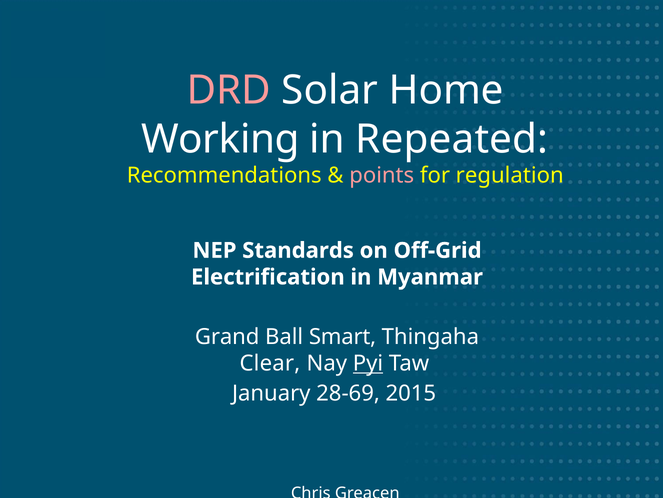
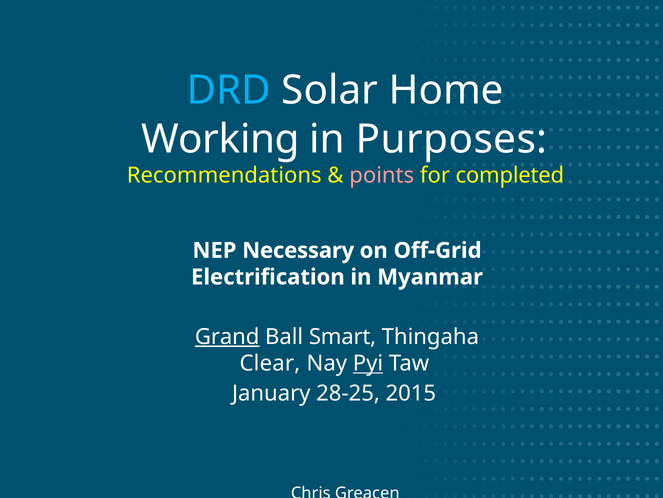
DRD colour: pink -> light blue
Repeated: Repeated -> Purposes
regulation: regulation -> completed
Standards: Standards -> Necessary
Grand underline: none -> present
28-69: 28-69 -> 28-25
